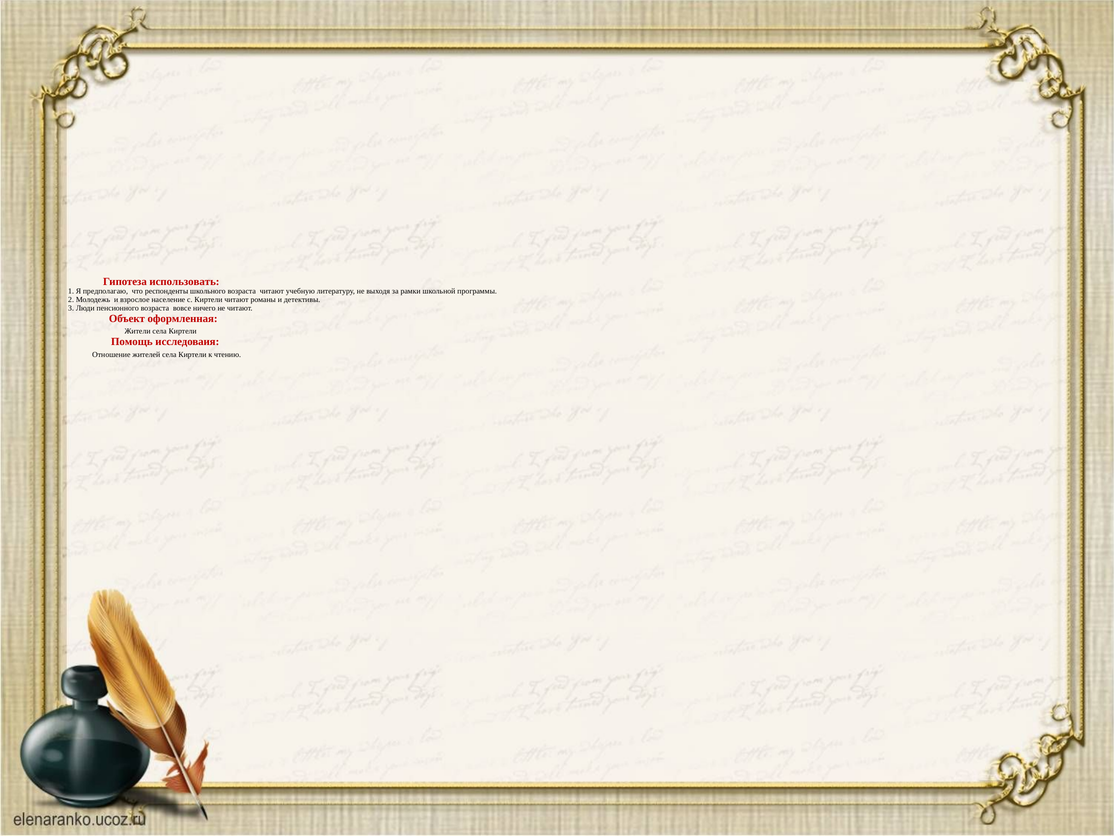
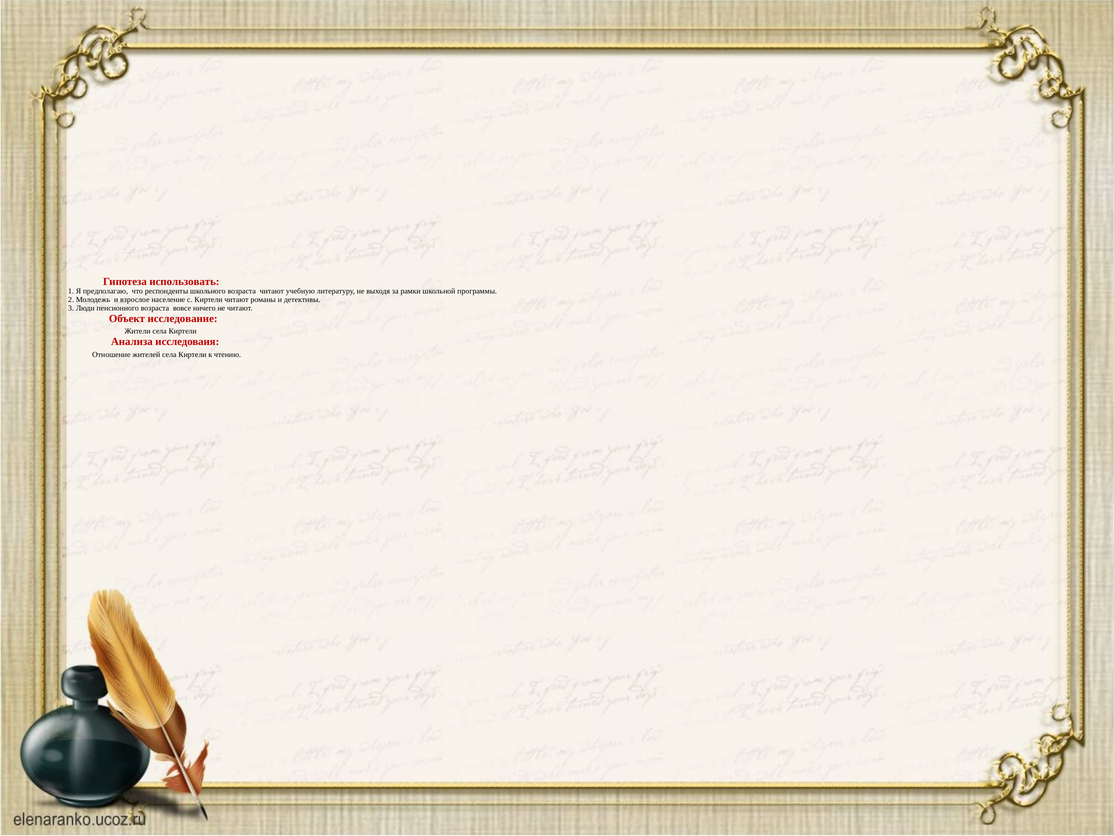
оформленная: оформленная -> исследование
Помощь: Помощь -> Анализа
